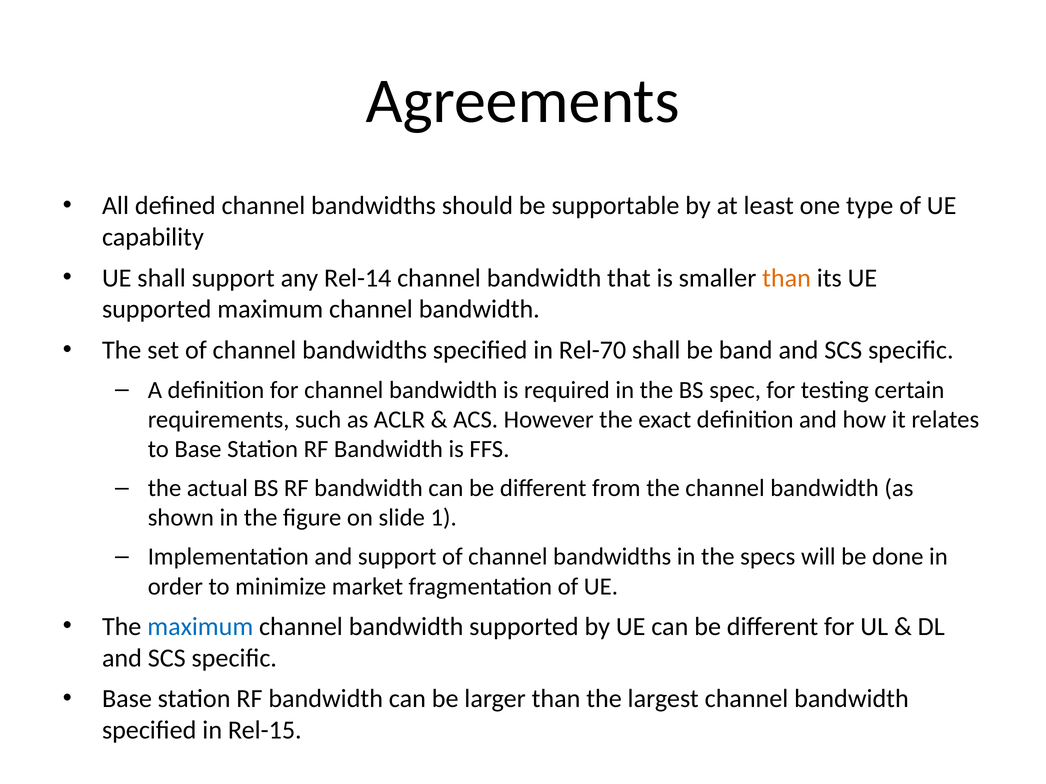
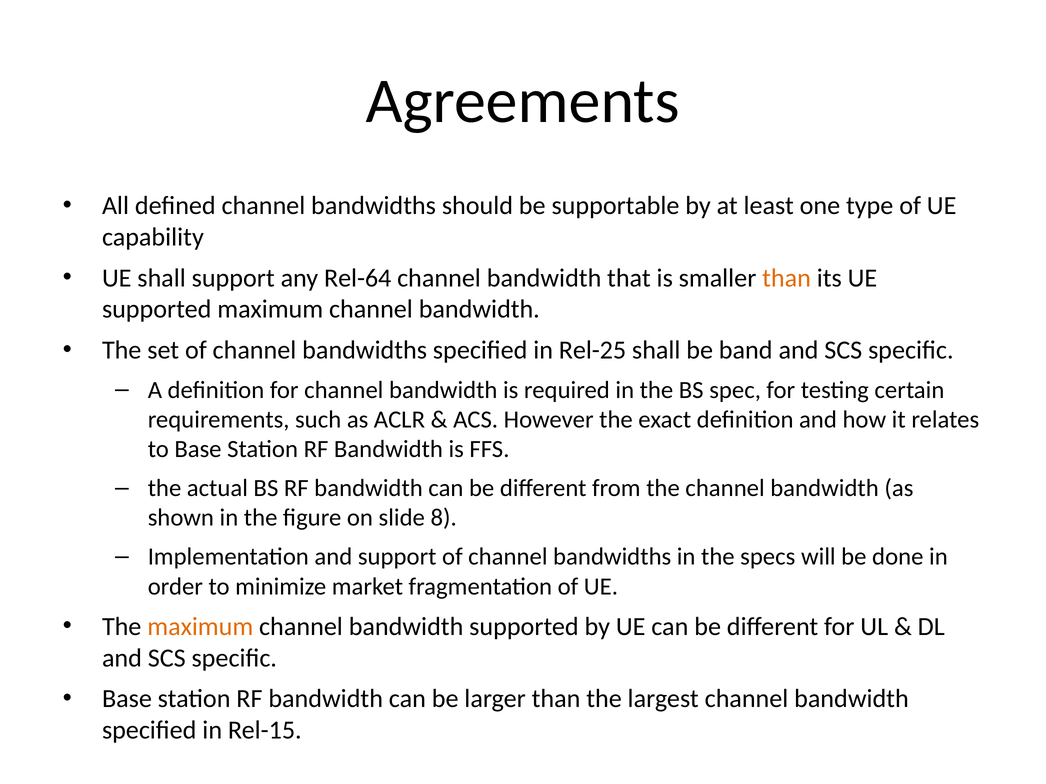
Rel-14: Rel-14 -> Rel-64
Rel-70: Rel-70 -> Rel-25
1: 1 -> 8
maximum at (200, 627) colour: blue -> orange
